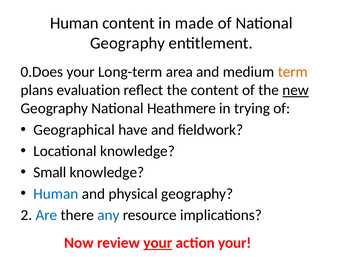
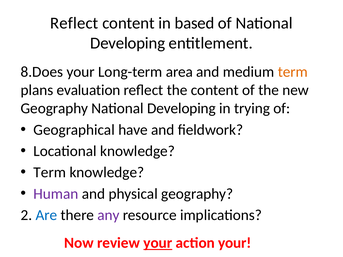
Human at (74, 23): Human -> Reflect
made: made -> based
Geography at (128, 43): Geography -> Developing
0.Does: 0.Does -> 8.Does
new underline: present -> none
Geography National Heathmere: Heathmere -> Developing
Small at (50, 173): Small -> Term
Human at (56, 194) colour: blue -> purple
any colour: blue -> purple
